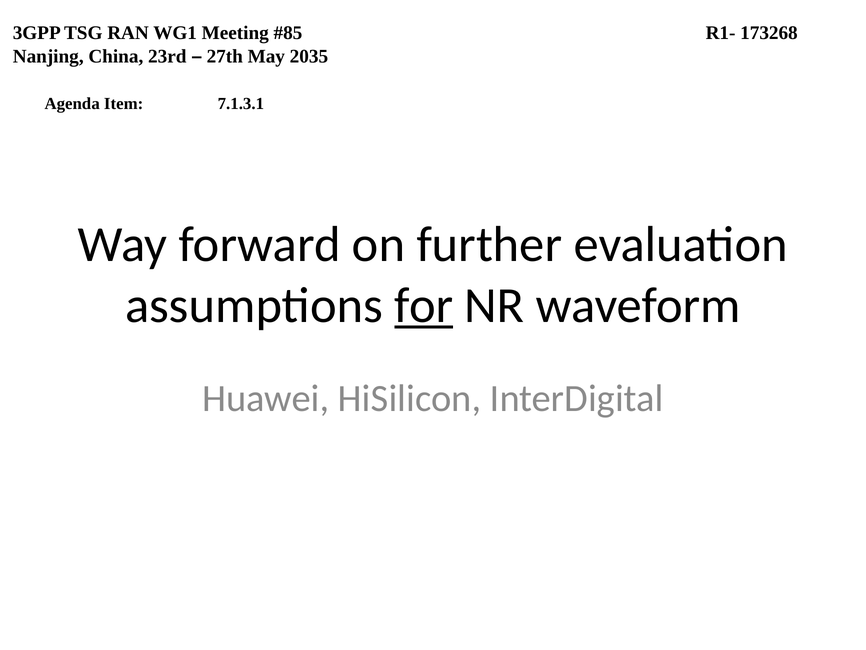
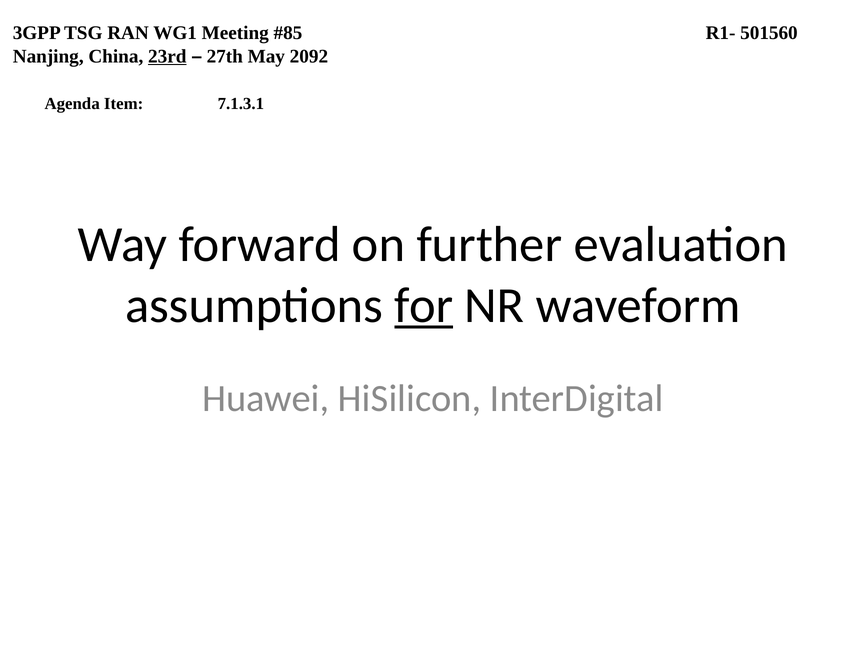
173268: 173268 -> 501560
23rd underline: none -> present
2035: 2035 -> 2092
